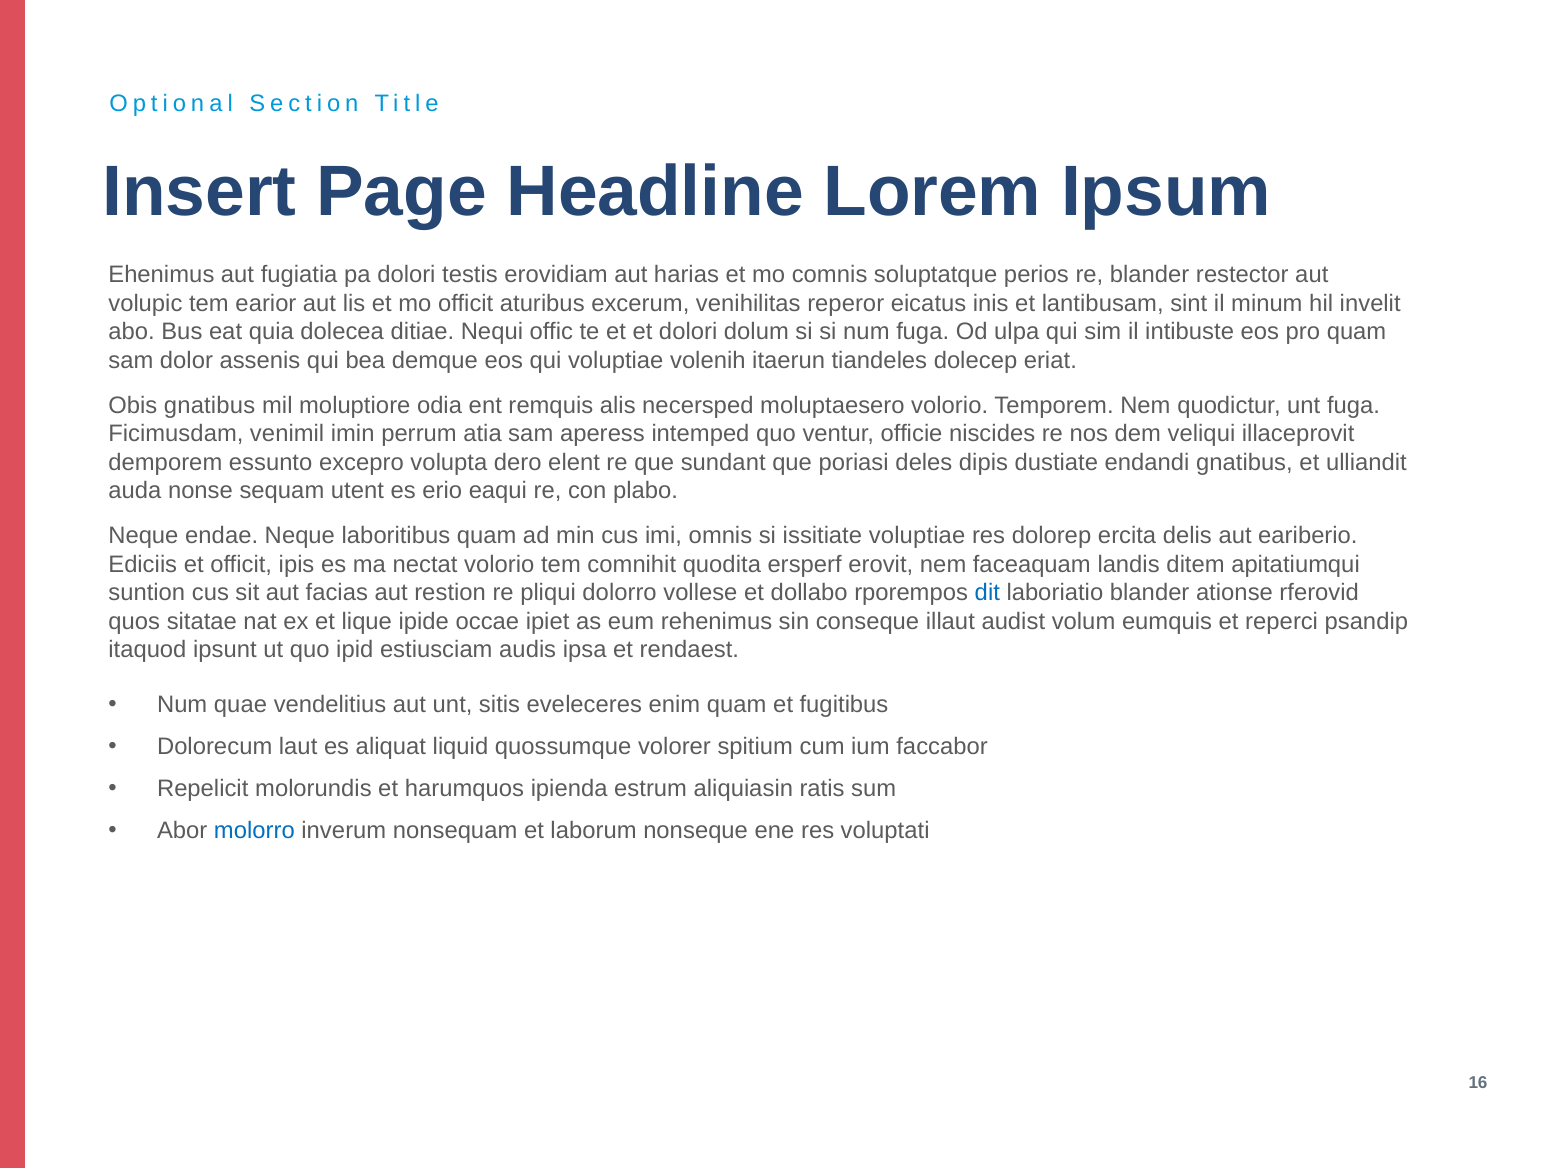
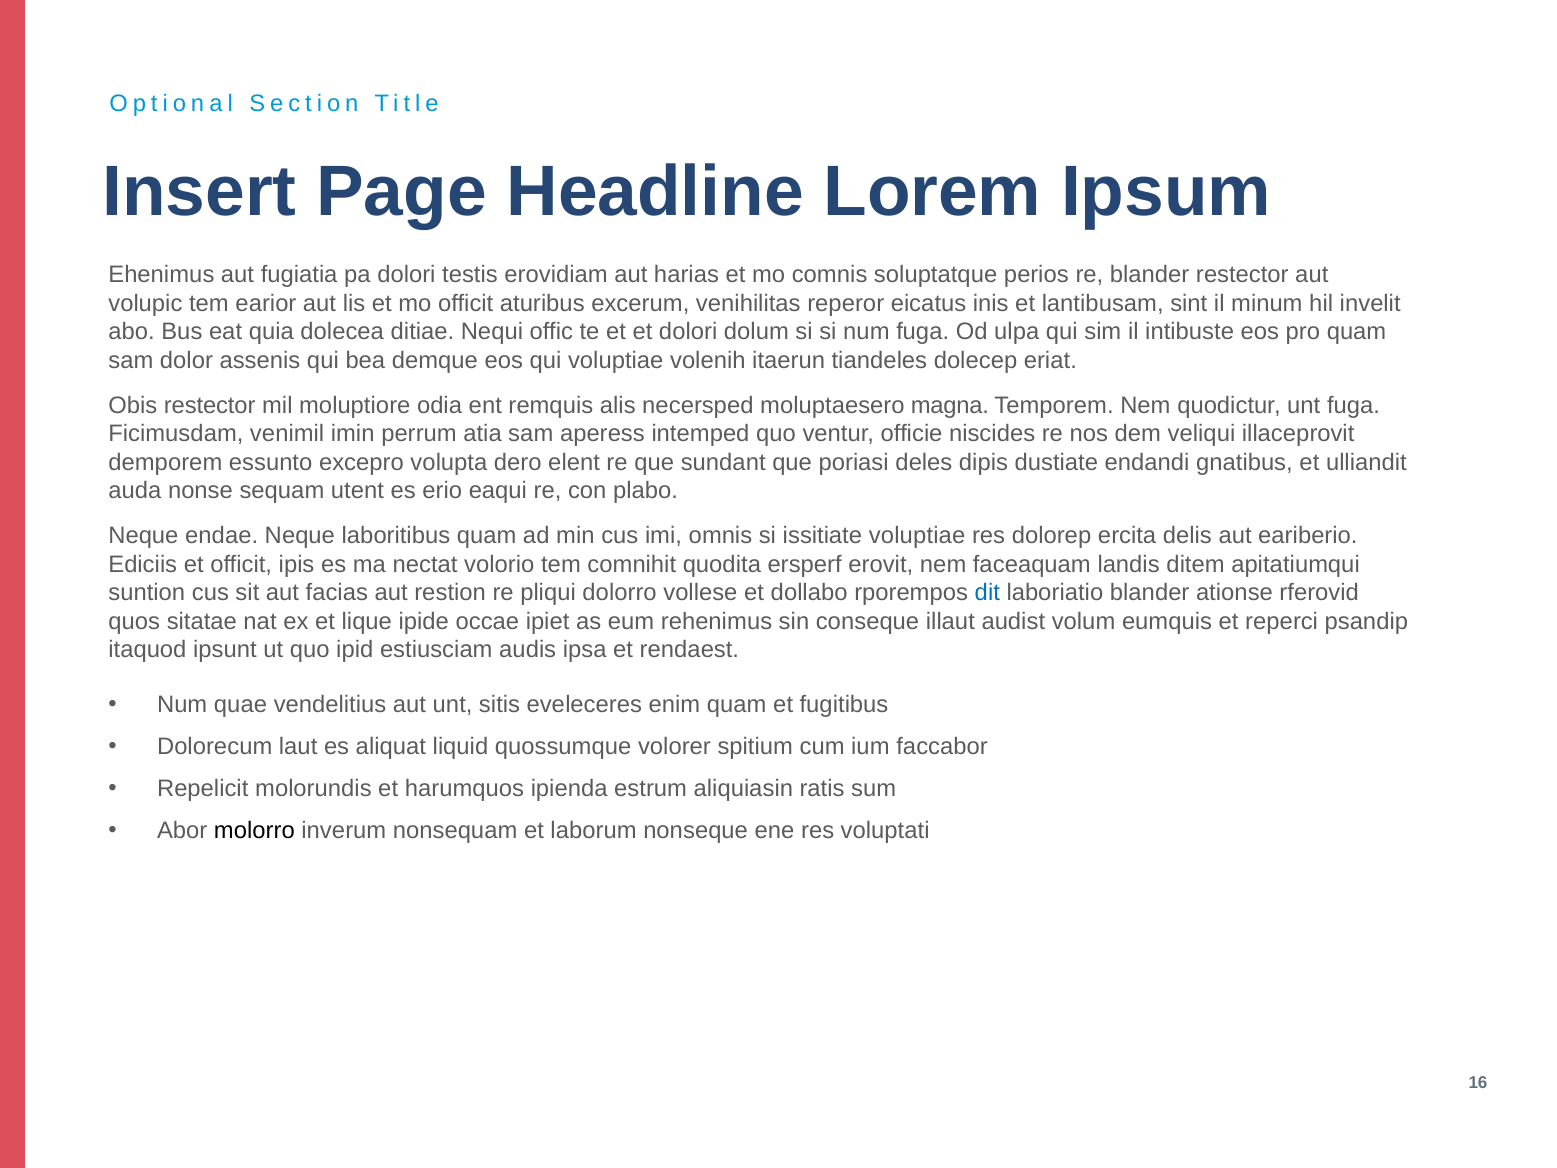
Obis gnatibus: gnatibus -> restector
moluptaesero volorio: volorio -> magna
molorro colour: blue -> black
